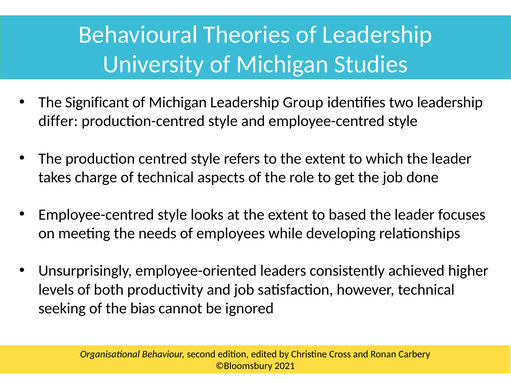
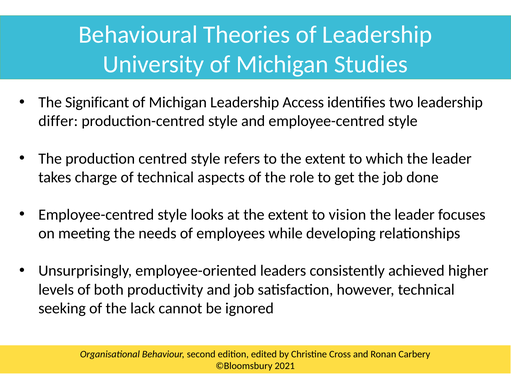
Group: Group -> Access
based: based -> vision
bias: bias -> lack
